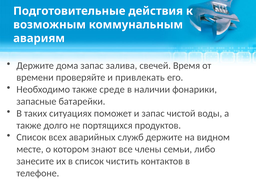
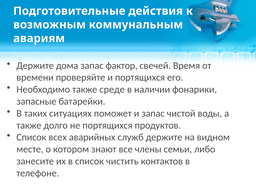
залива: залива -> фактор
и привлекать: привлекать -> портящихся
